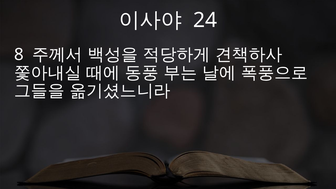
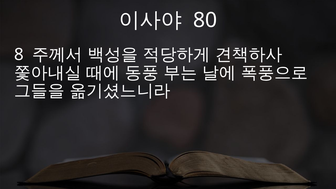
24: 24 -> 80
